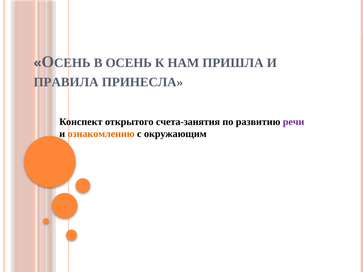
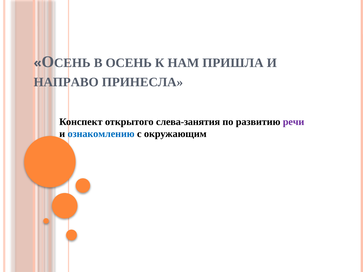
ПРАВИЛА: ПРАВИЛА -> НАПРАВО
счета-занятия: счета-занятия -> слева-занятия
ознакомлению colour: orange -> blue
